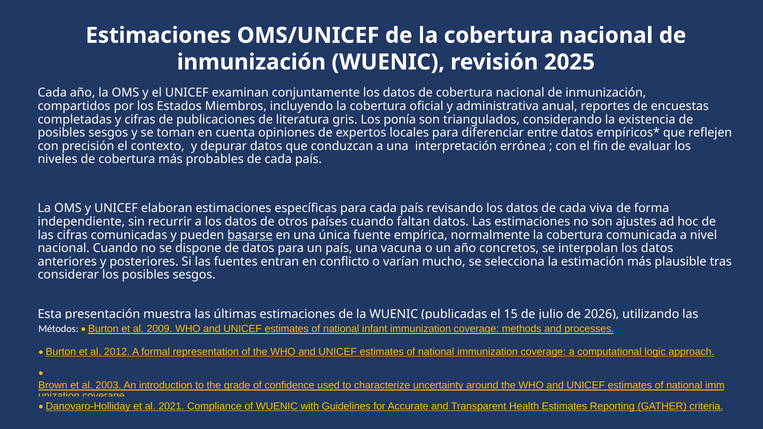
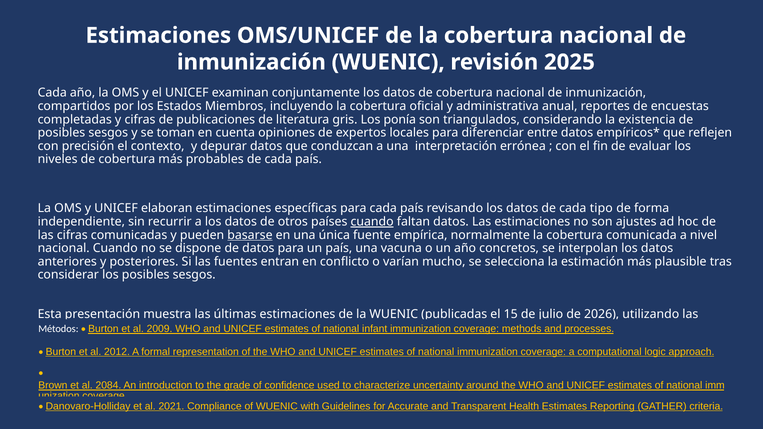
viva: viva -> tipo
cuando at (372, 222) underline: none -> present
2003: 2003 -> 2084
